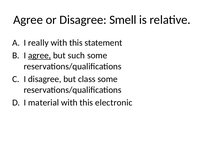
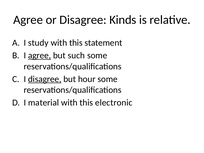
Smell: Smell -> Kinds
really: really -> study
disagree at (45, 79) underline: none -> present
class: class -> hour
